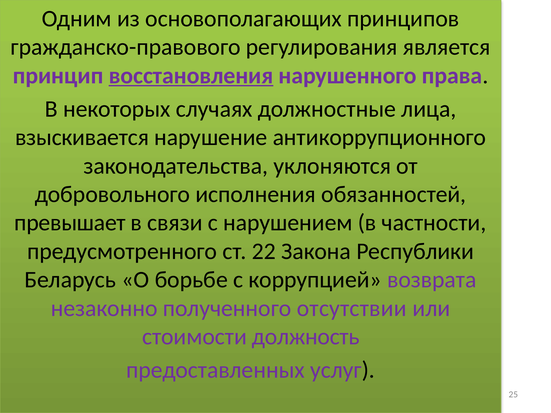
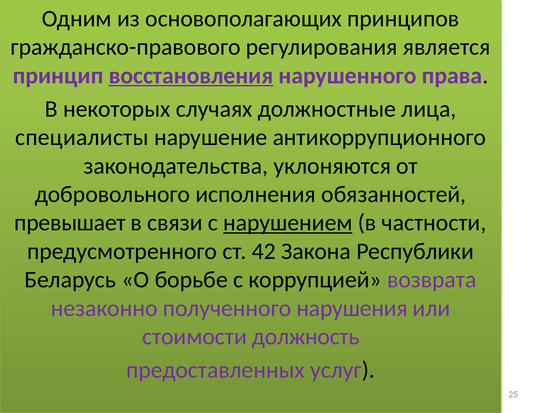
взыскивается: взыскивается -> специалисты
нарушением underline: none -> present
22: 22 -> 42
отсутствии: отсутствии -> нарушения
